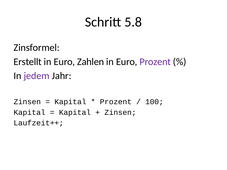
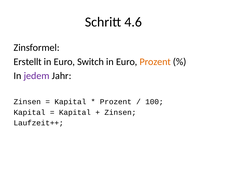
5.8: 5.8 -> 4.6
Zahlen: Zahlen -> Switch
Prozent at (155, 62) colour: purple -> orange
